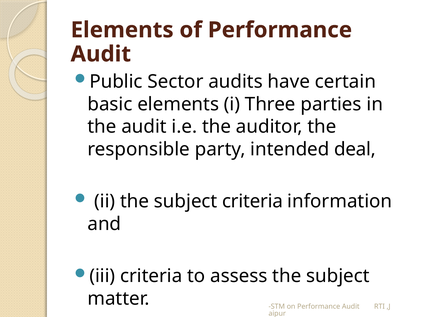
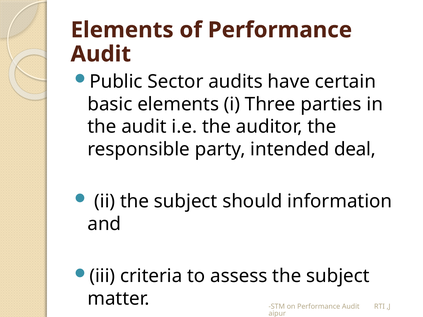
subject criteria: criteria -> should
